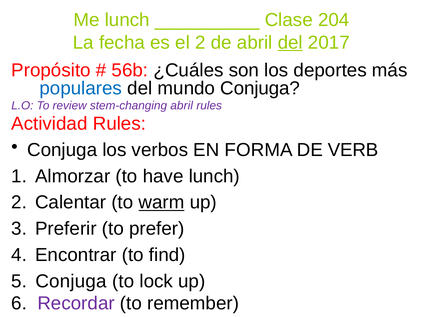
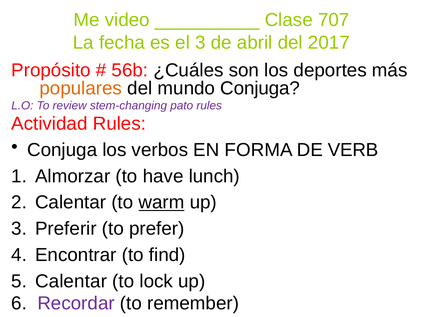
Me lunch: lunch -> video
204: 204 -> 707
el 2: 2 -> 3
del at (290, 43) underline: present -> none
populares colour: blue -> orange
stem-changing abril: abril -> pato
Conjuga at (71, 282): Conjuga -> Calentar
